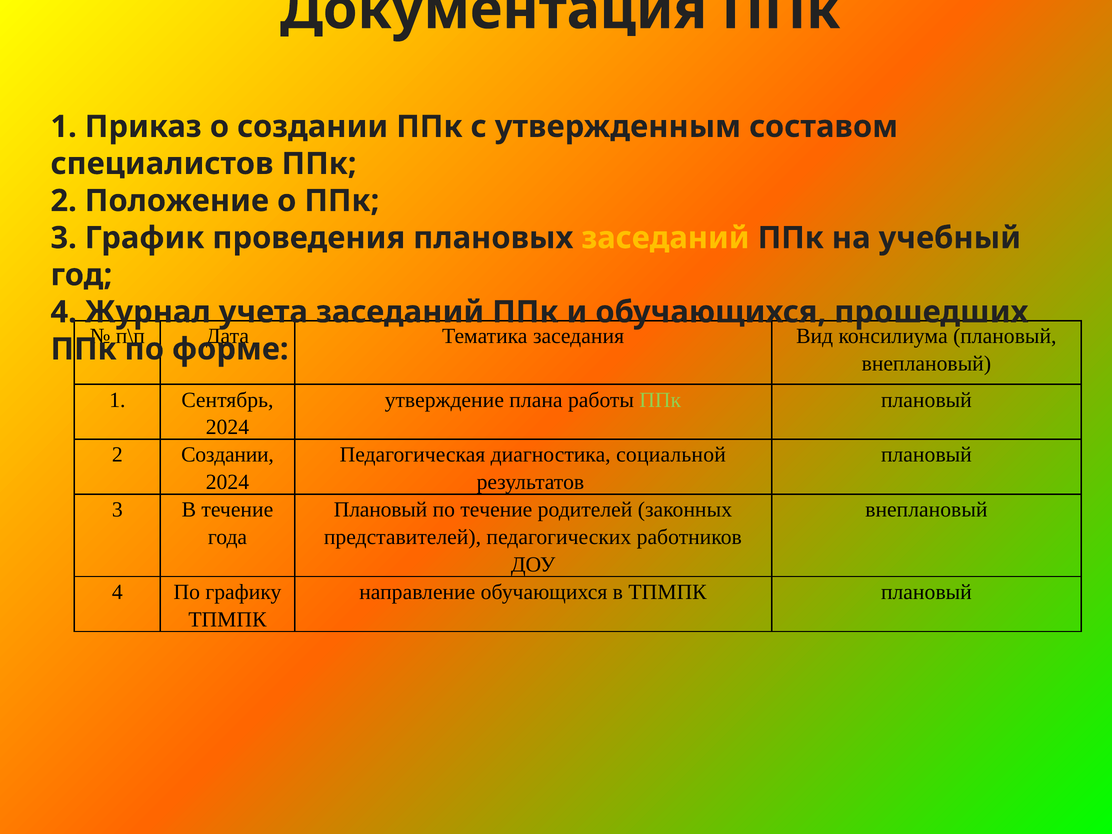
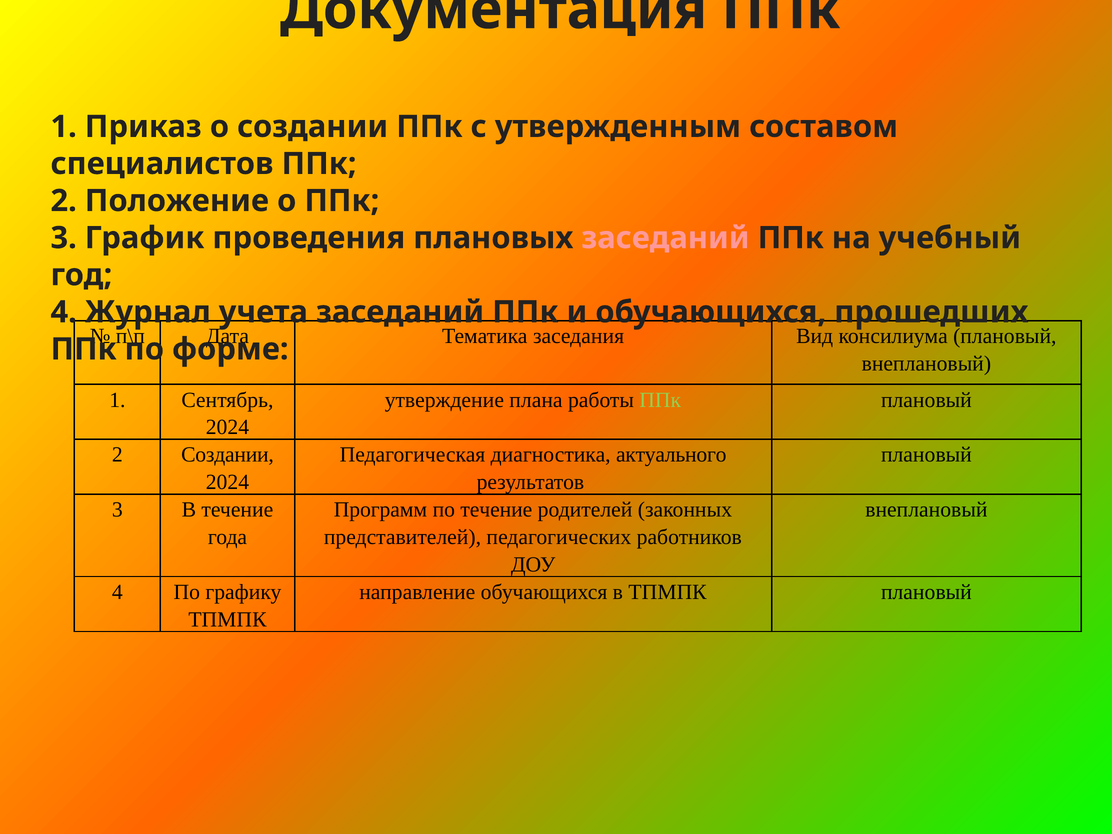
заседаний at (665, 238) colour: yellow -> pink
социальной: социальной -> актуального
Плановый at (381, 510): Плановый -> Программ
